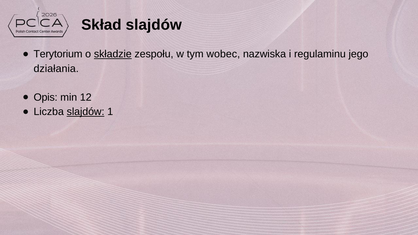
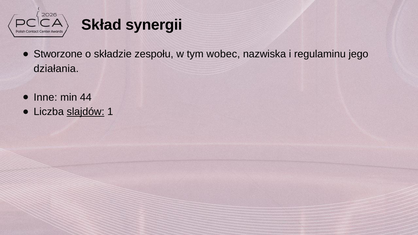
Skład slajdów: slajdów -> synergii
Terytorium: Terytorium -> Stworzone
składzie underline: present -> none
Opis: Opis -> Inne
12: 12 -> 44
